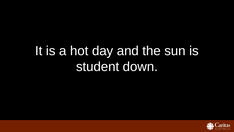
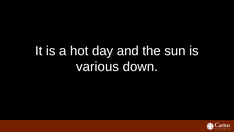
student: student -> various
